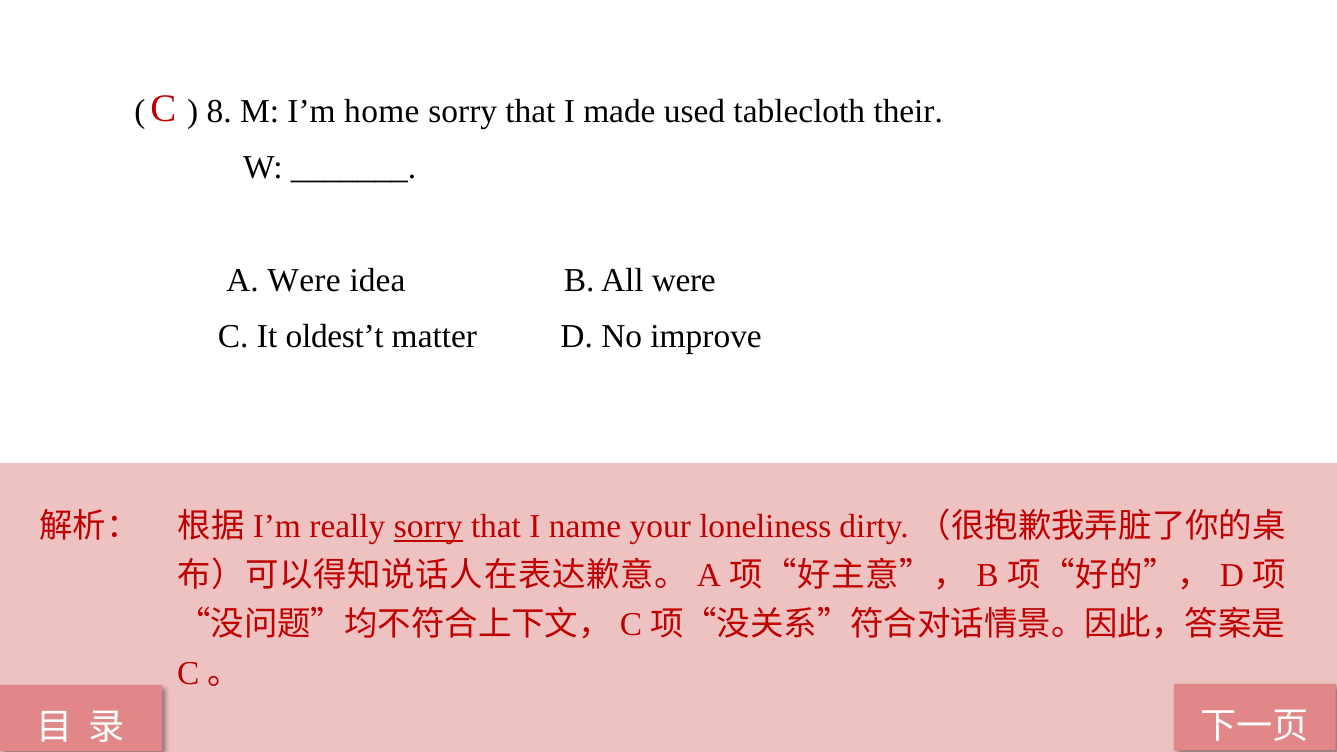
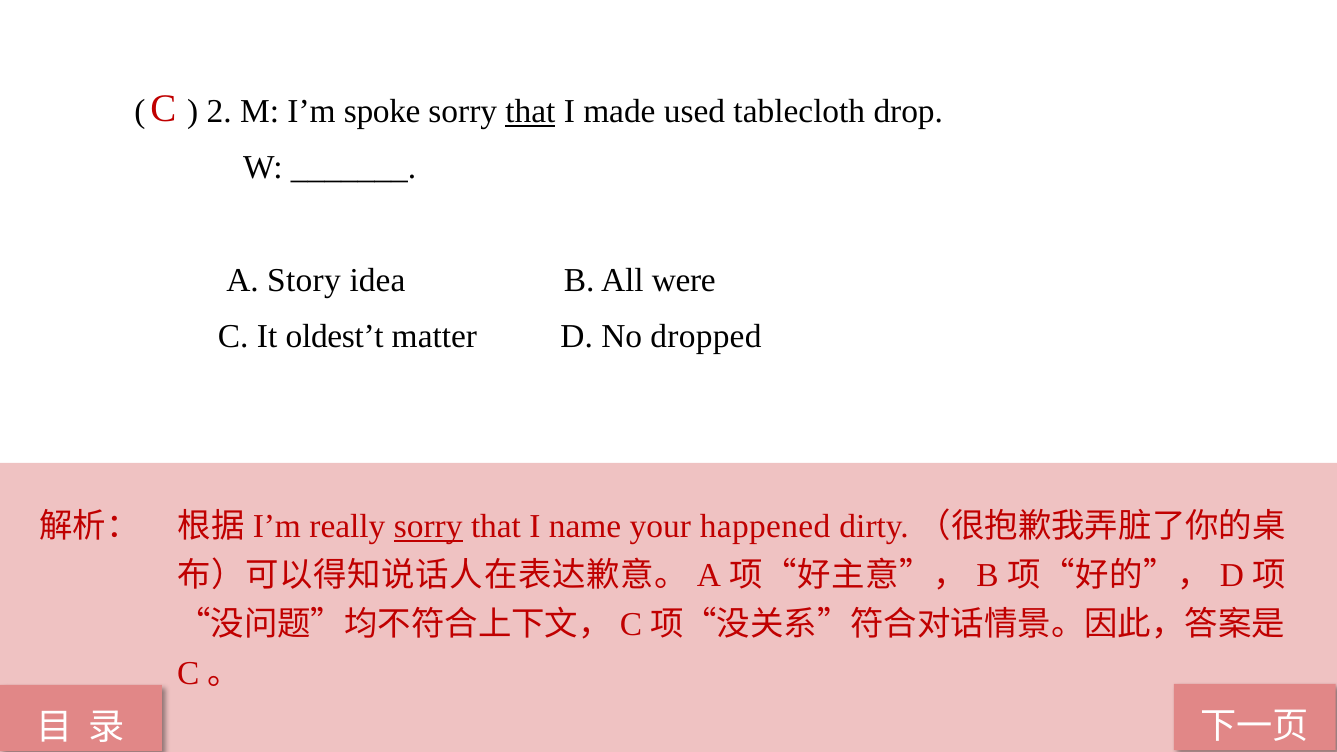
8: 8 -> 2
home: home -> spoke
that at (530, 112) underline: none -> present
their: their -> drop
A Were: Were -> Story
improve: improve -> dropped
loneliness: loneliness -> happened
